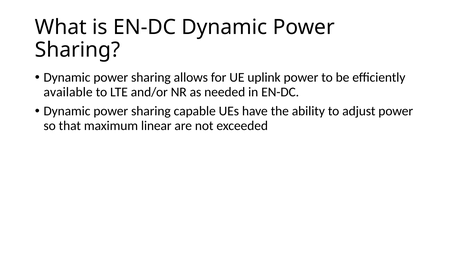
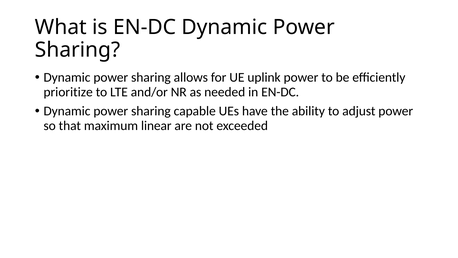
available: available -> prioritize
